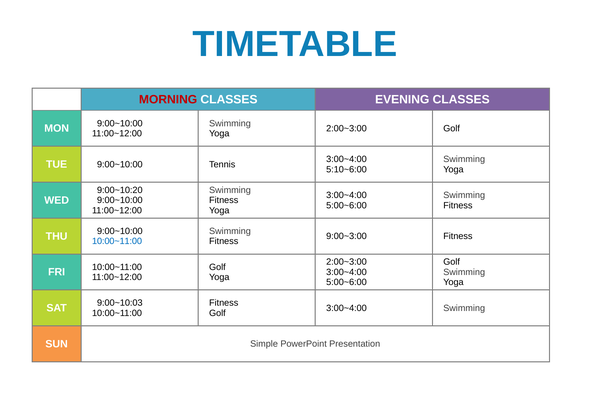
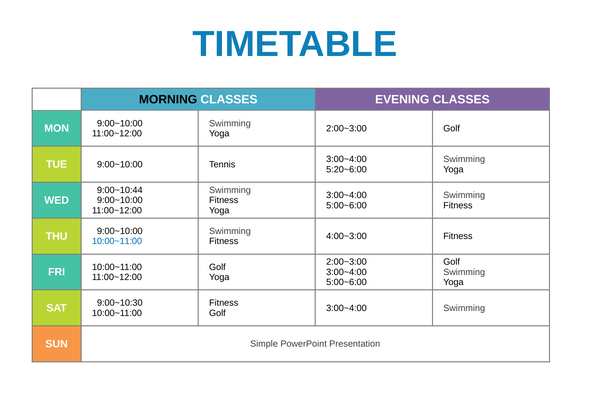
MORNING colour: red -> black
5:10~6:00: 5:10~6:00 -> 5:20~6:00
9:00~10:20: 9:00~10:20 -> 9:00~10:44
9:00~3:00: 9:00~3:00 -> 4:00~3:00
9:00~10:03: 9:00~10:03 -> 9:00~10:30
